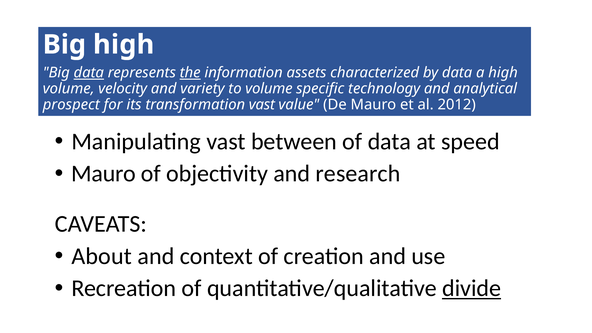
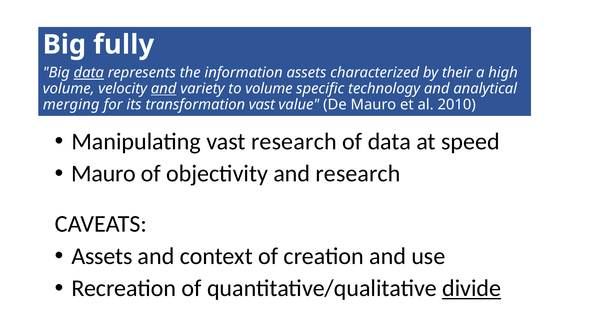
Big high: high -> fully
the underline: present -> none
by data: data -> their
and at (164, 89) underline: none -> present
prospect: prospect -> merging
2012: 2012 -> 2010
vast between: between -> research
About at (102, 256): About -> Assets
